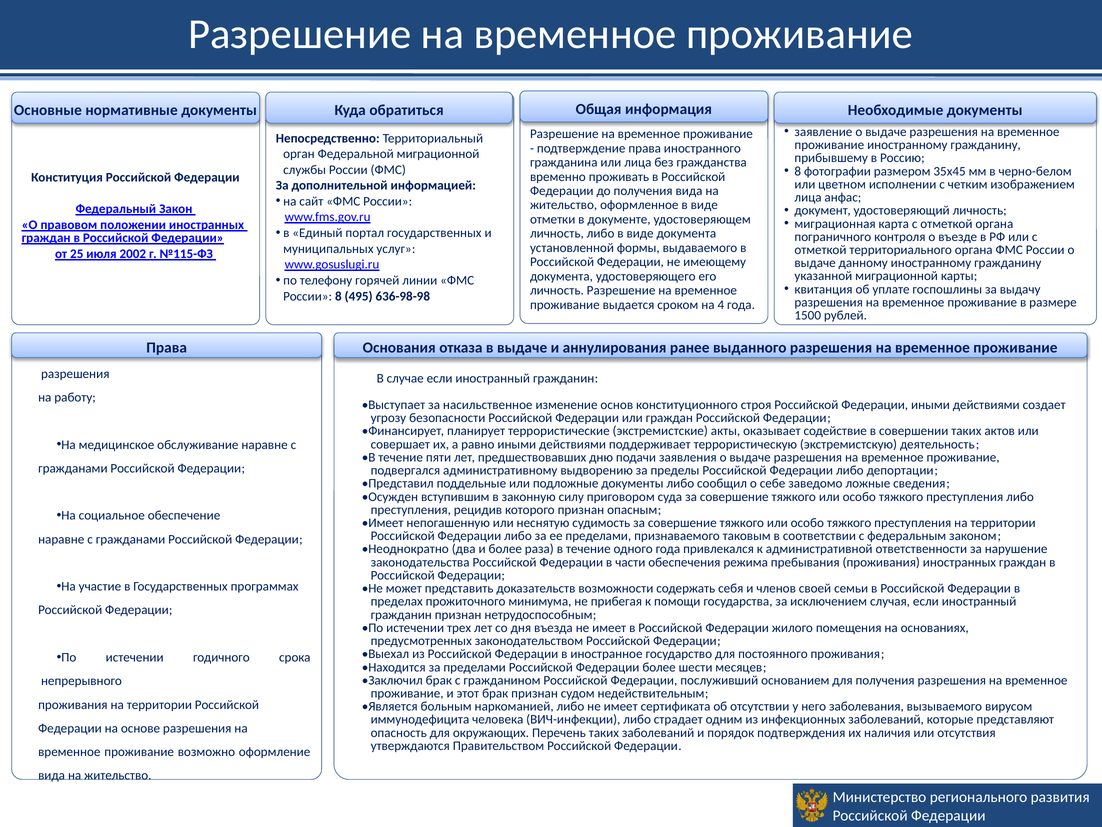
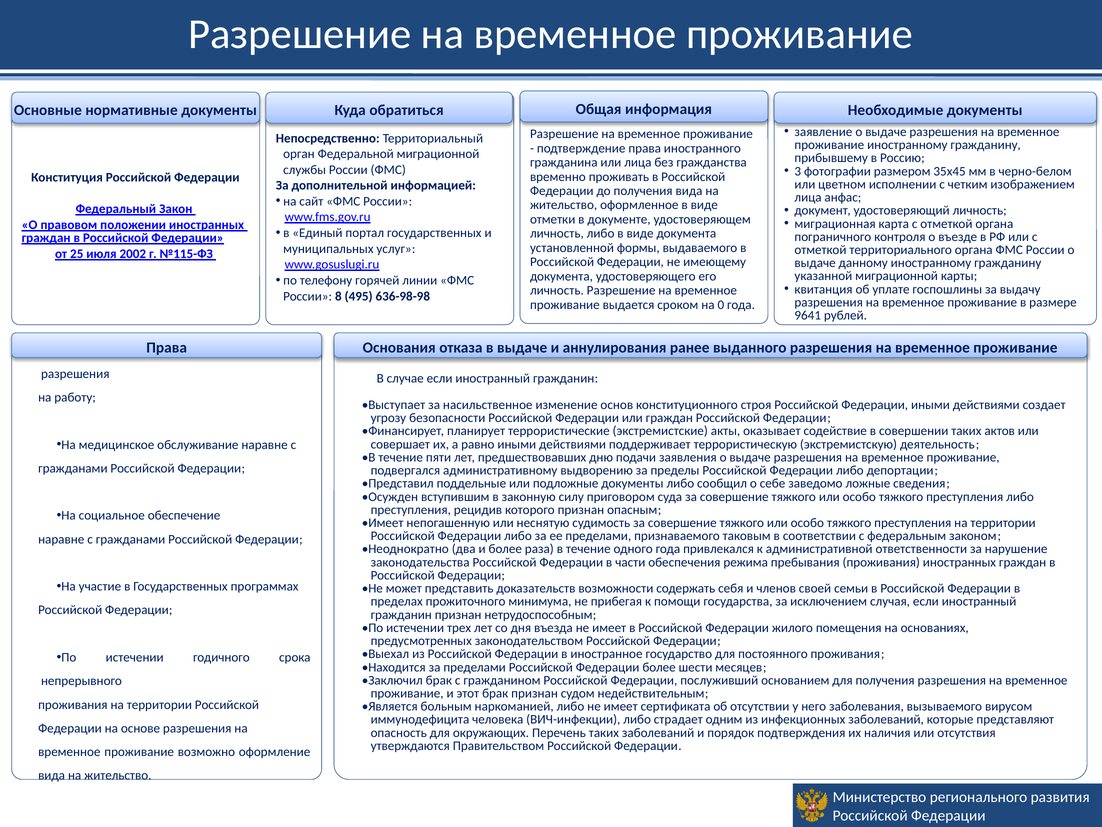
8 at (798, 171): 8 -> 3
4: 4 -> 0
1500: 1500 -> 9641
